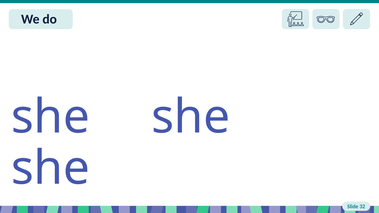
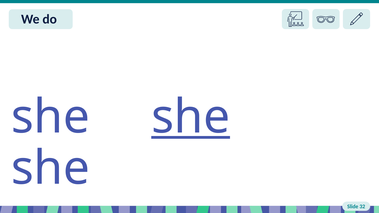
she at (191, 117) underline: none -> present
